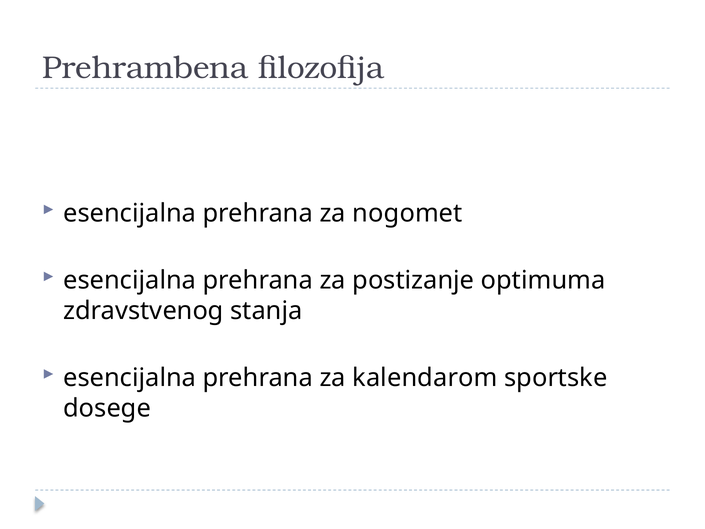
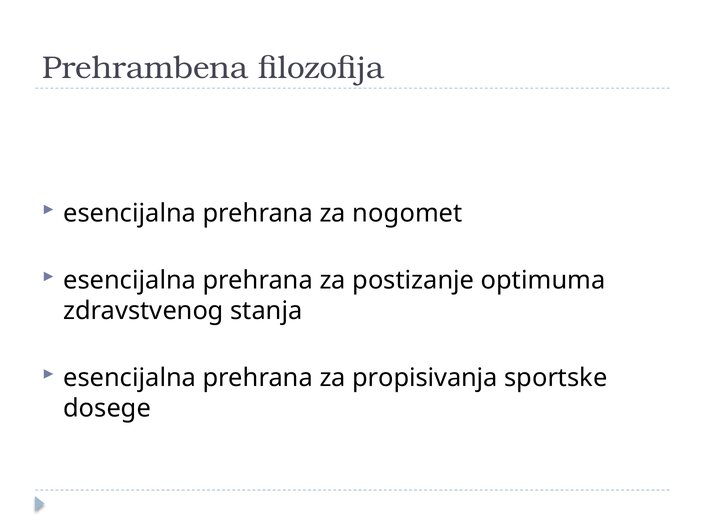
kalendarom: kalendarom -> propisivanja
